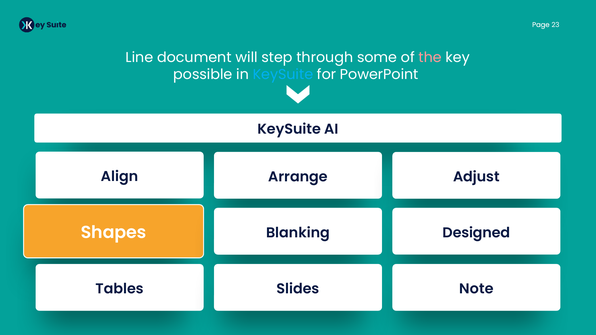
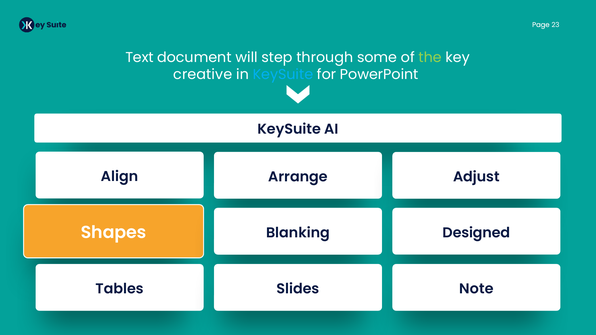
Line: Line -> Text
the colour: pink -> light green
possible: possible -> creative
